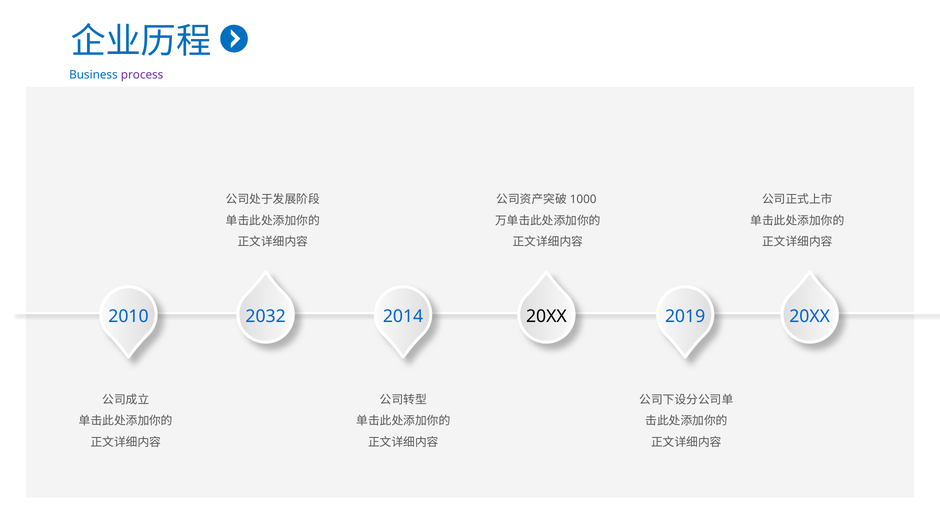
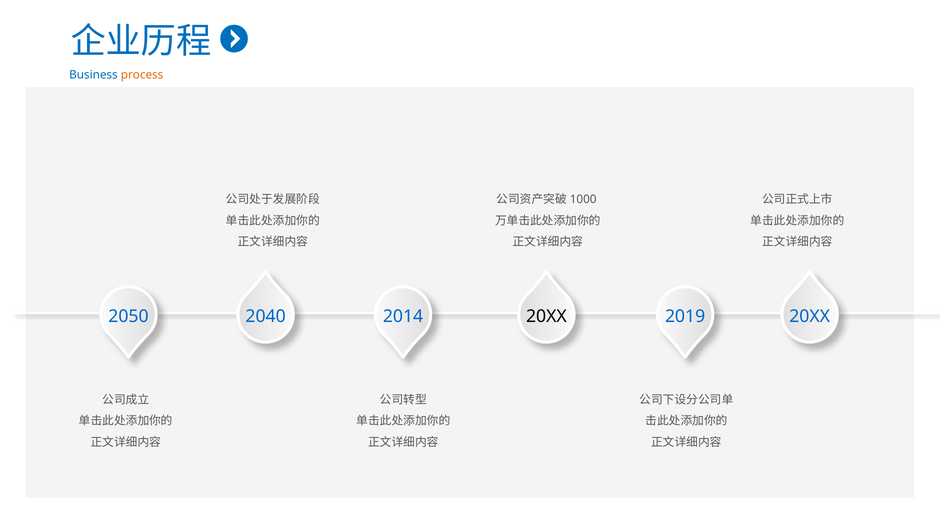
process colour: purple -> orange
2010: 2010 -> 2050
2032: 2032 -> 2040
